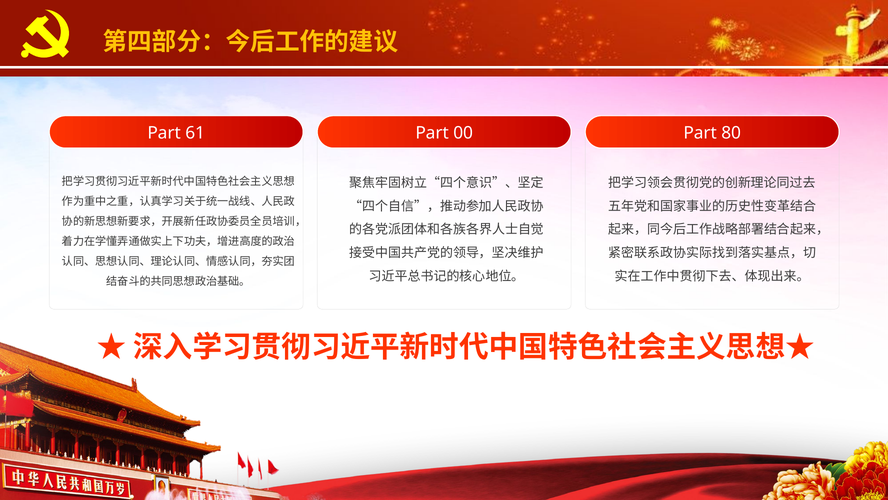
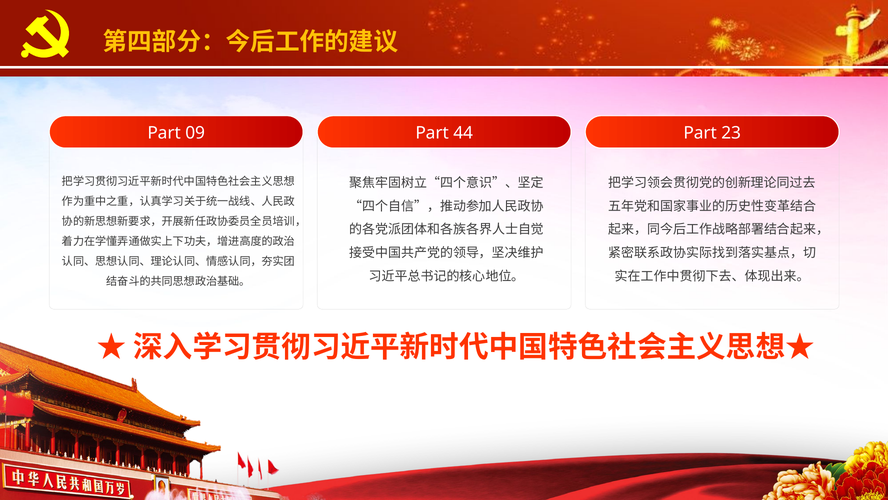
61: 61 -> 09
00: 00 -> 44
80: 80 -> 23
